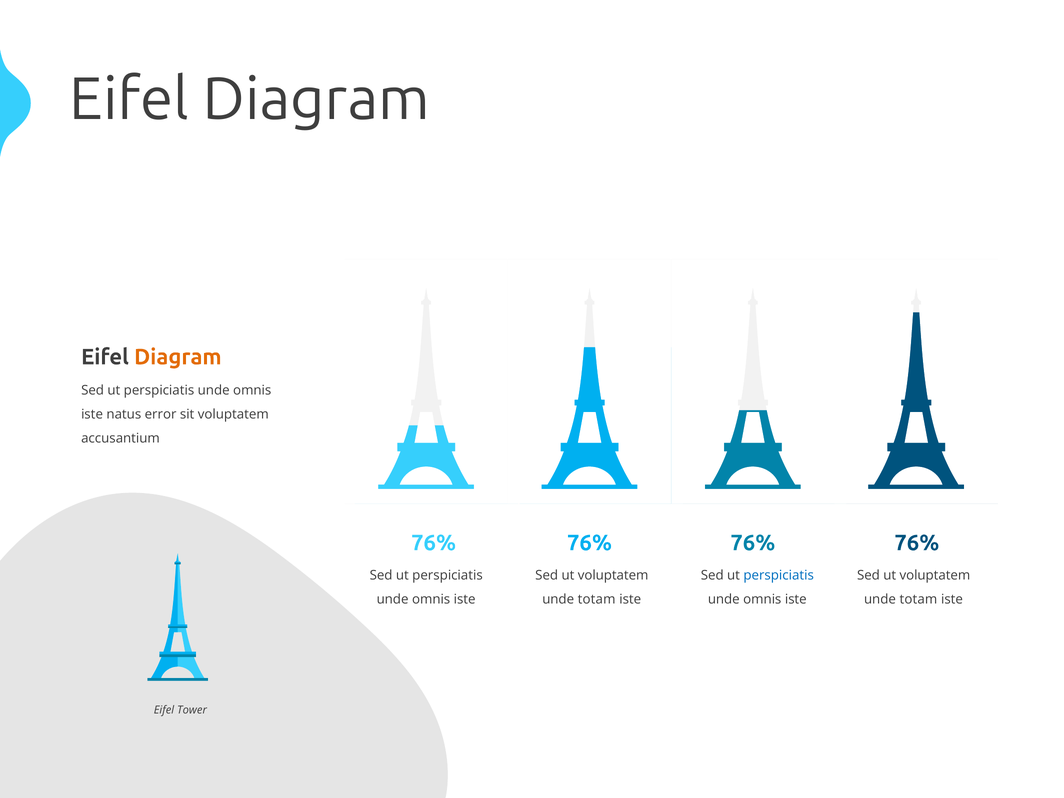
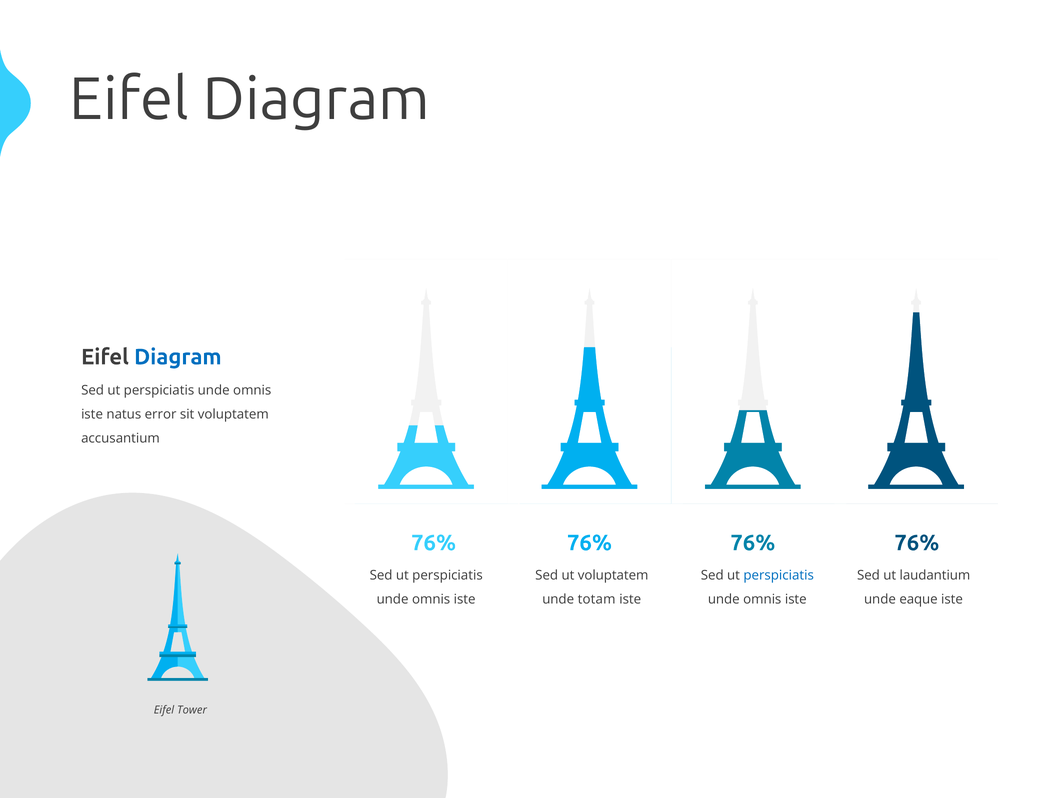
Diagram at (178, 357) colour: orange -> blue
voluptatem at (935, 576): voluptatem -> laudantium
totam at (918, 600): totam -> eaque
